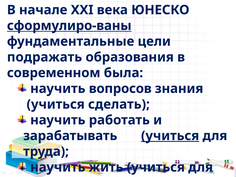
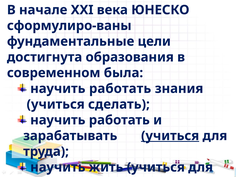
сформулиро-ваны underline: present -> none
подражать: подражать -> достигнута
вопросов at (120, 89): вопросов -> работать
